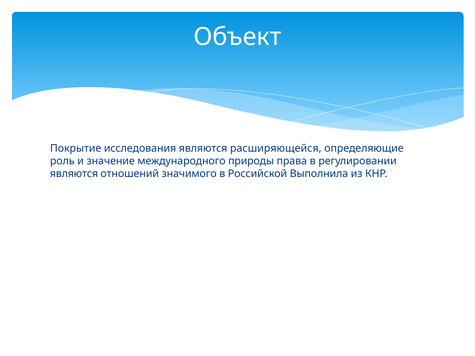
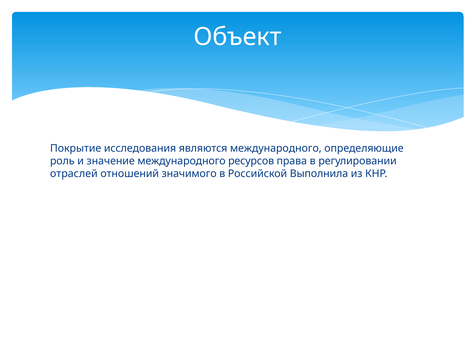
являются расширяющейся: расширяющейся -> международного
природы: природы -> ресурсов
являются at (74, 174): являются -> отраслей
